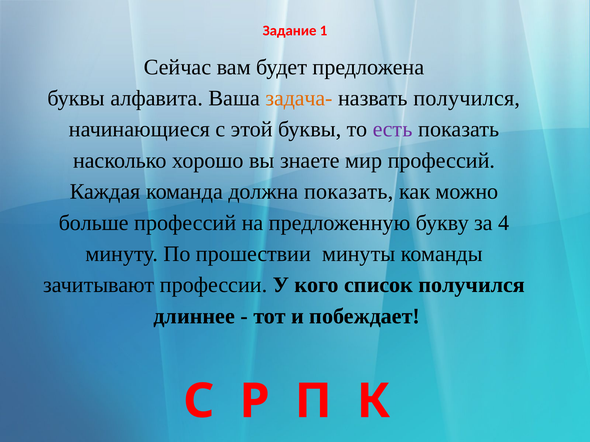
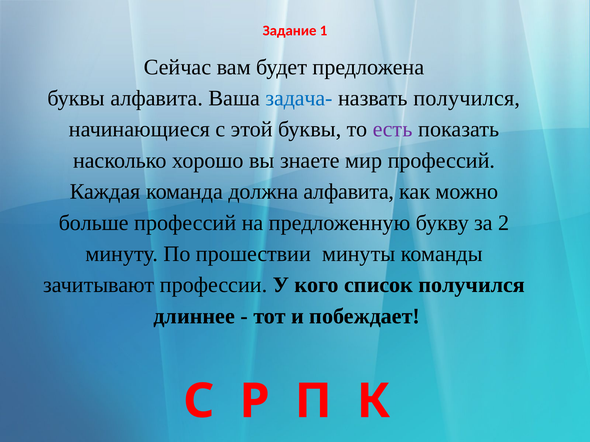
задача- colour: orange -> blue
должна показать: показать -> алфавита
4: 4 -> 2
